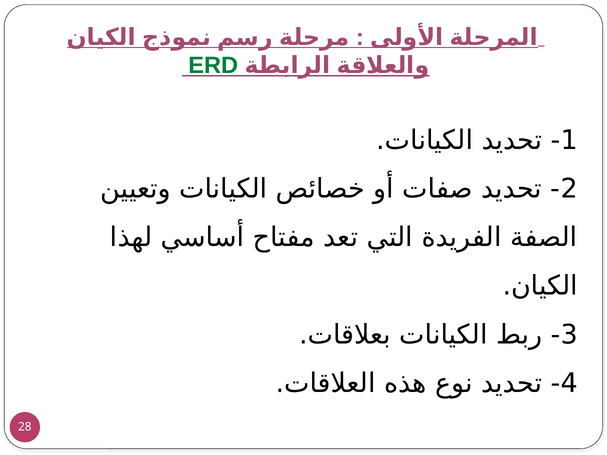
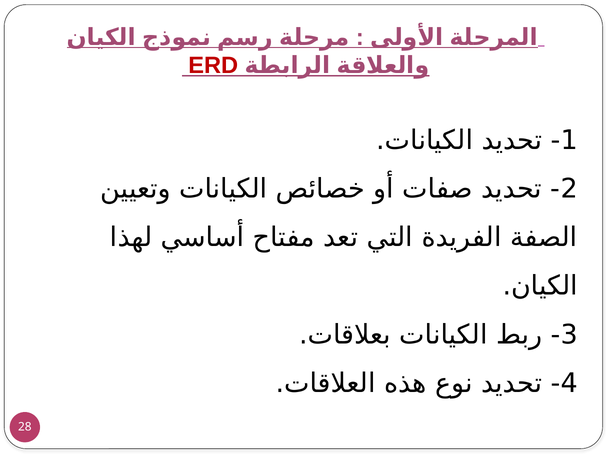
ERD colour: green -> red
